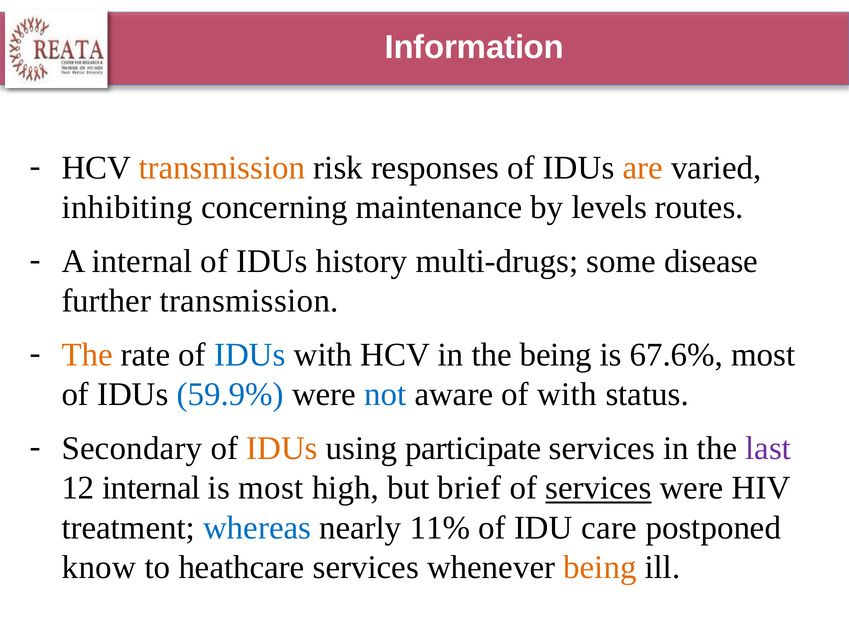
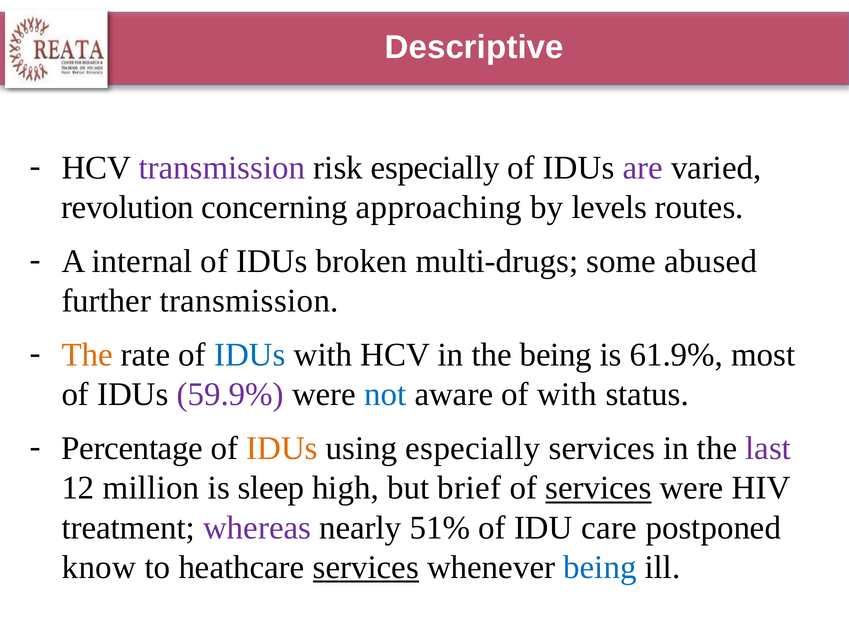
Information: Information -> Descriptive
transmission at (222, 168) colour: orange -> purple
risk responses: responses -> especially
are colour: orange -> purple
inhibiting: inhibiting -> revolution
maintenance: maintenance -> approaching
history: history -> broken
disease: disease -> abused
67.6%: 67.6% -> 61.9%
59.9% colour: blue -> purple
Secondary: Secondary -> Percentage
using participate: participate -> especially
12 internal: internal -> million
is most: most -> sleep
whereas colour: blue -> purple
11%: 11% -> 51%
services at (366, 567) underline: none -> present
being at (600, 567) colour: orange -> blue
